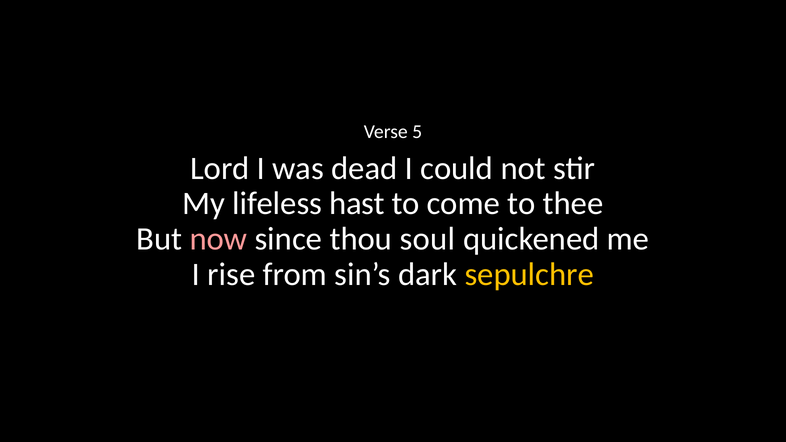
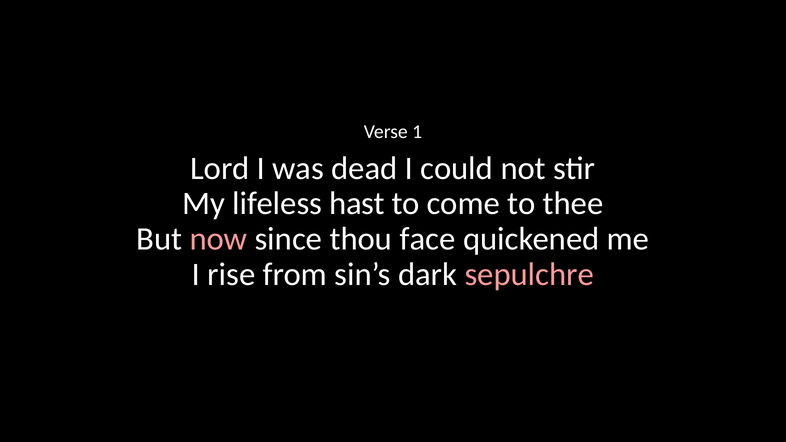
5: 5 -> 1
soul: soul -> face
sepulchre colour: yellow -> pink
